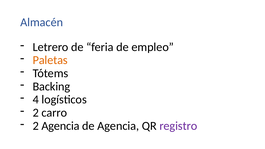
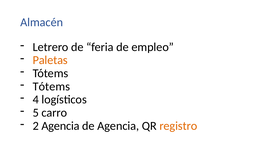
Backing at (51, 86): Backing -> Tótems
2 at (36, 113): 2 -> 5
registro colour: purple -> orange
